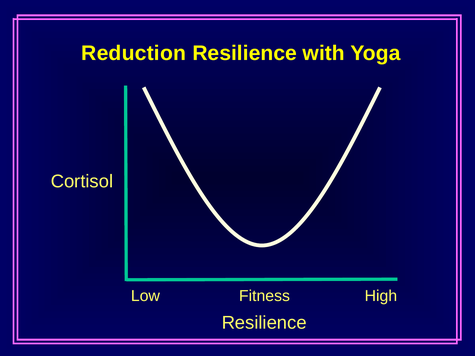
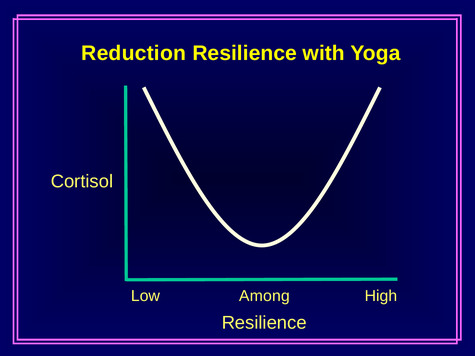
Fitness: Fitness -> Among
